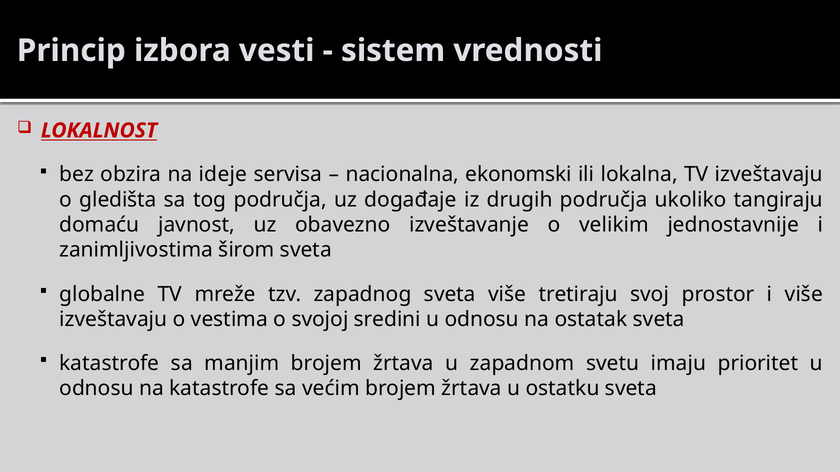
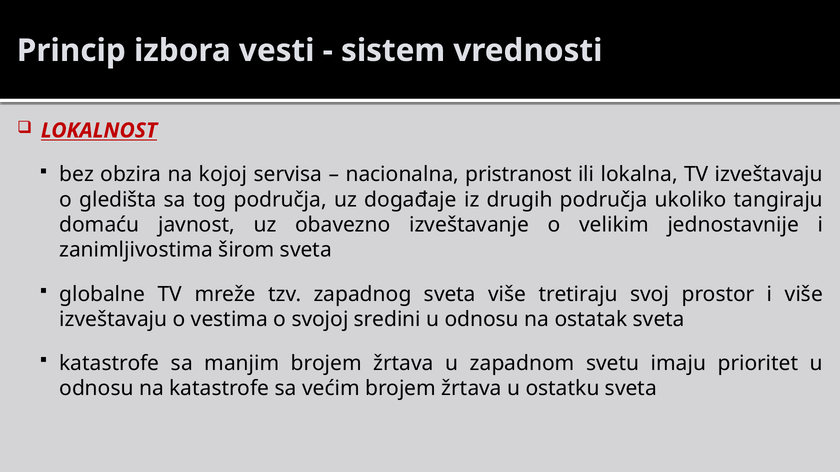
ideje: ideje -> kojoj
ekonomski: ekonomski -> pristranost
